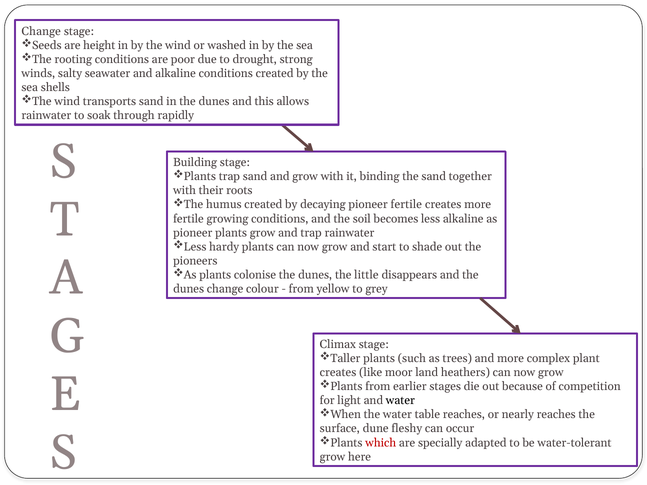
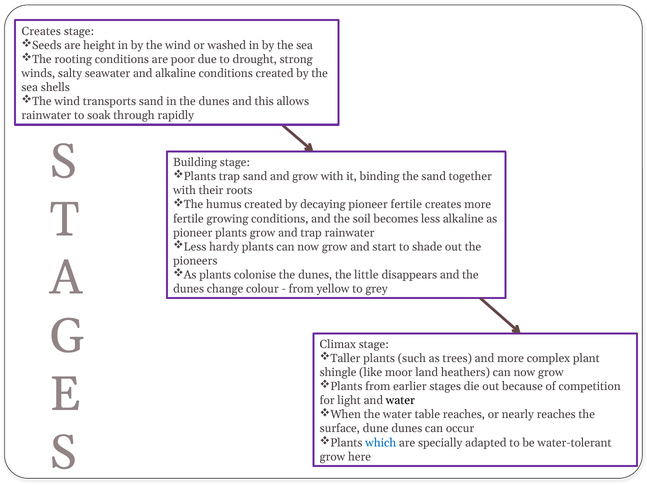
Change at (41, 31): Change -> Creates
creates at (338, 373): creates -> shingle
dune fleshy: fleshy -> dunes
which colour: red -> blue
